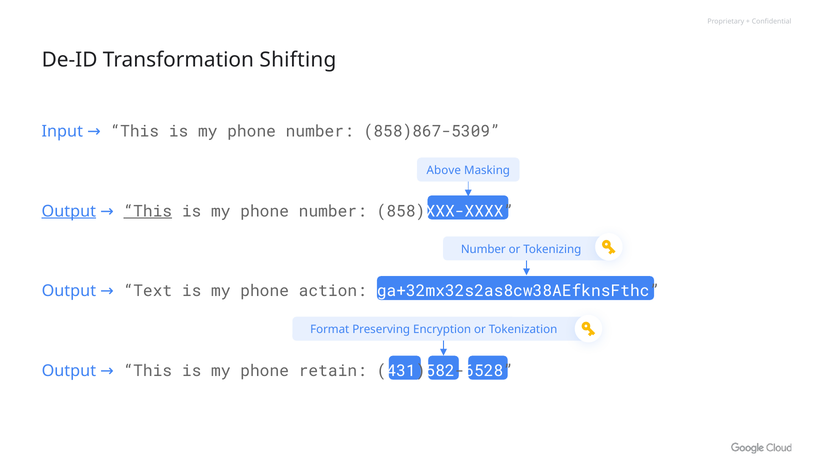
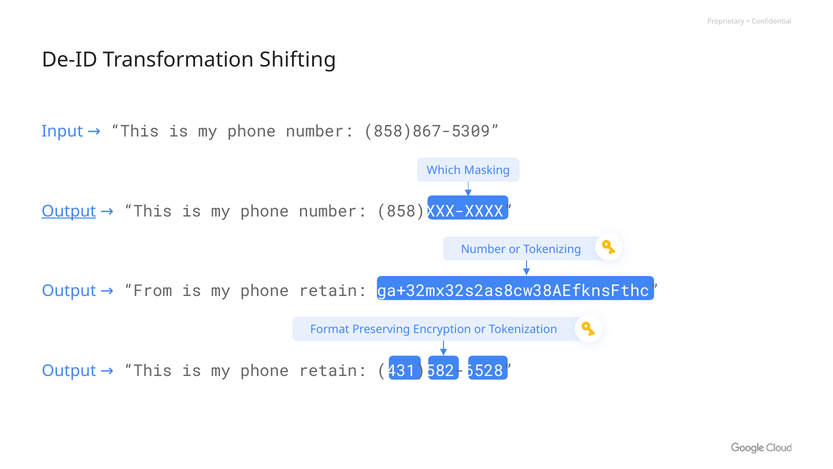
Above: Above -> Which
This at (148, 211) underline: present -> none
Text: Text -> From
action at (333, 291): action -> retain
